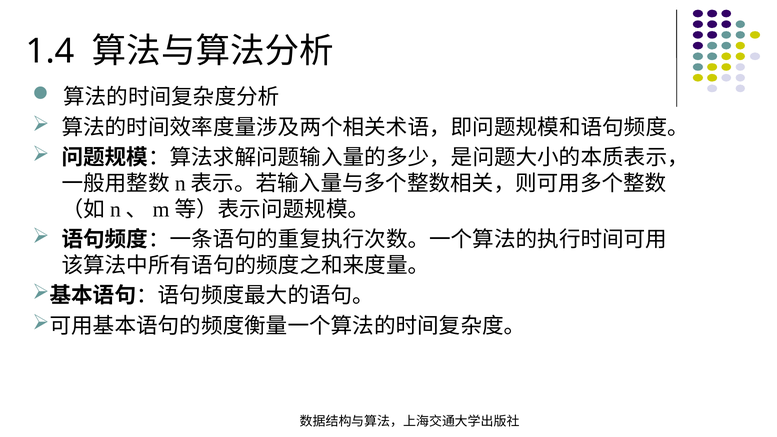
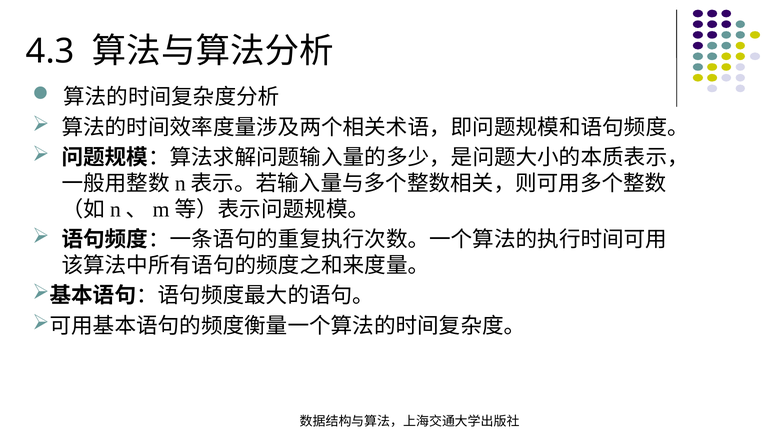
1.4: 1.4 -> 4.3
